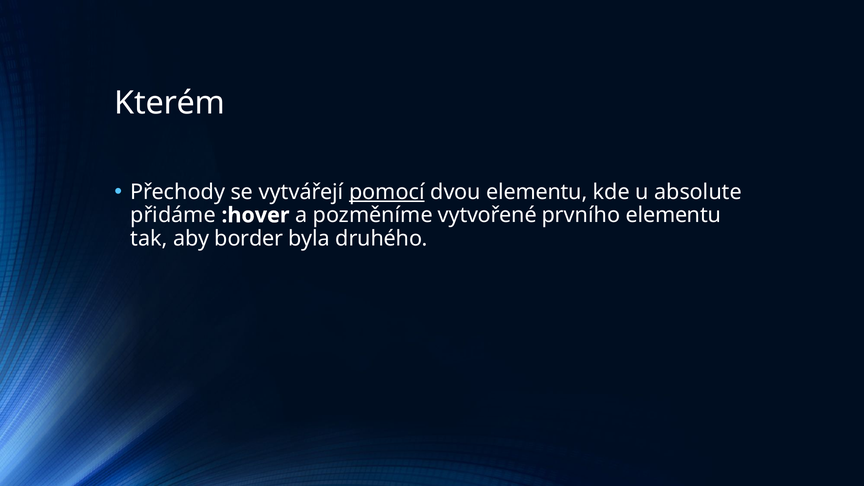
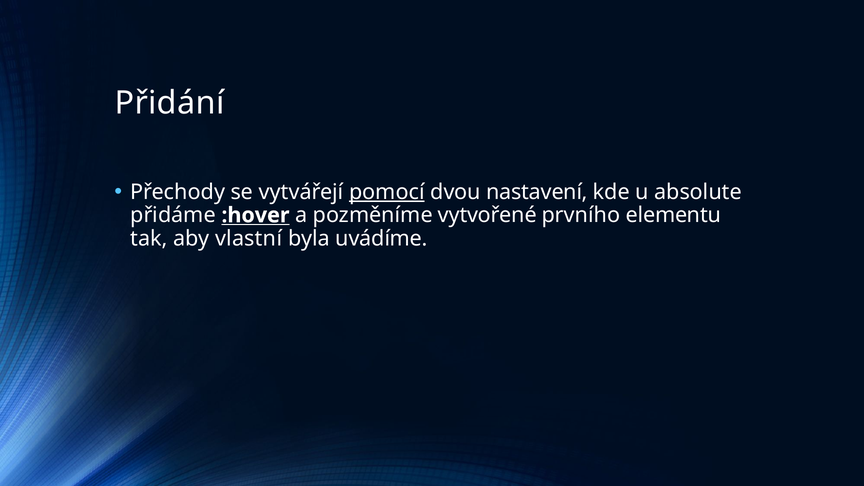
Kterém: Kterém -> Přidání
dvou elementu: elementu -> nastavení
:hover underline: none -> present
border: border -> vlastní
druhého: druhého -> uvádíme
